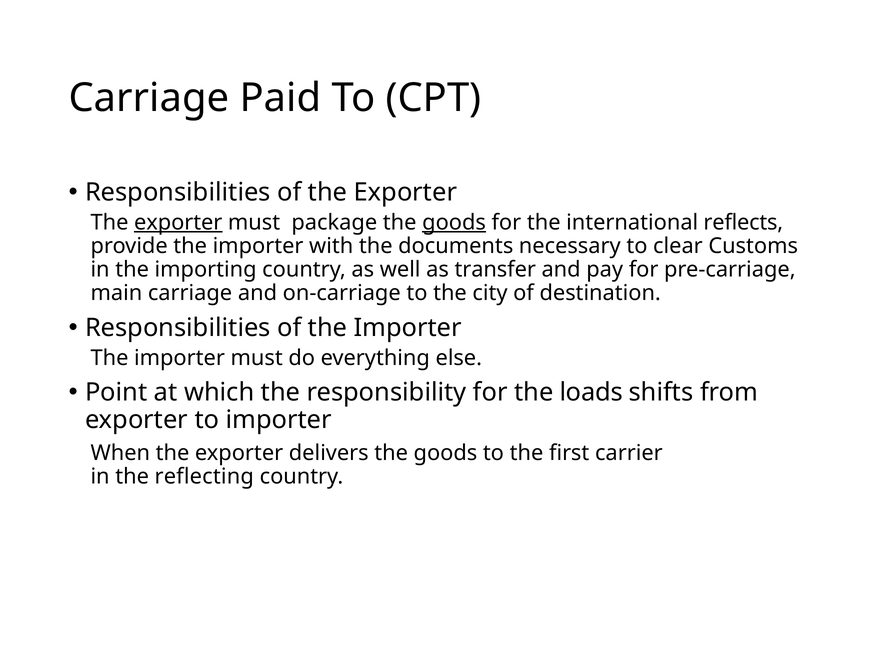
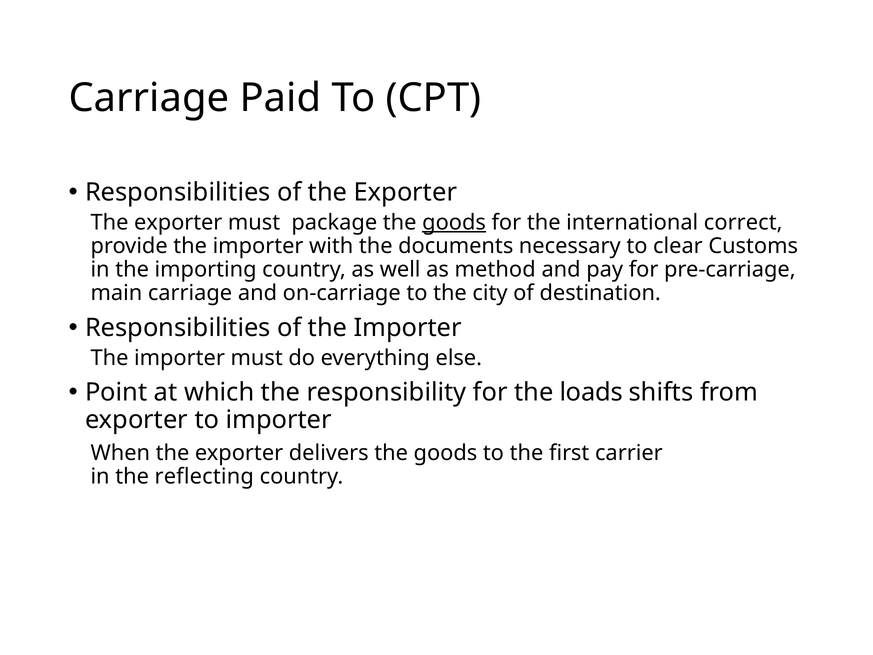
exporter at (178, 222) underline: present -> none
reflects: reflects -> correct
transfer: transfer -> method
